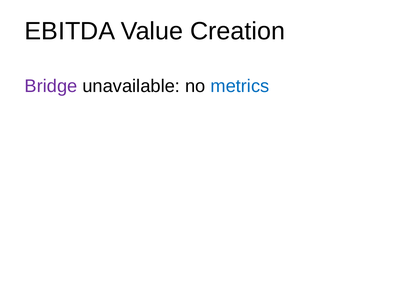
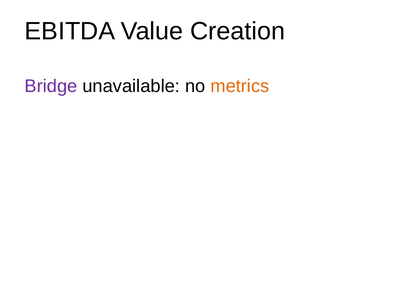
metrics colour: blue -> orange
